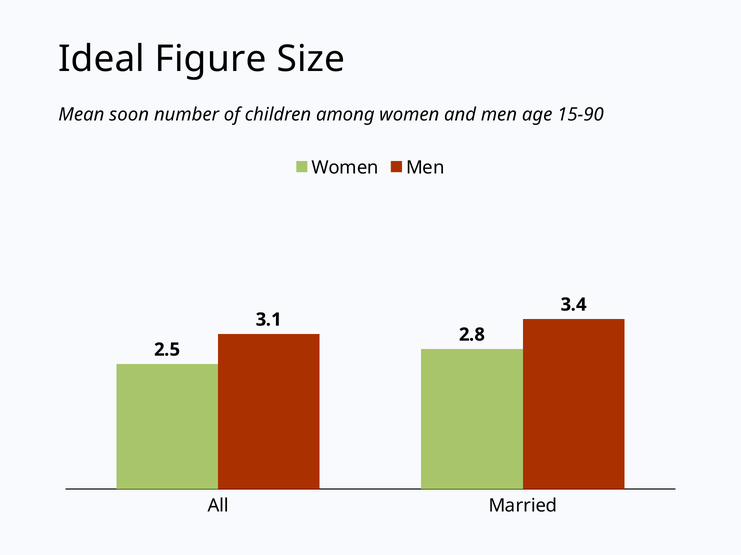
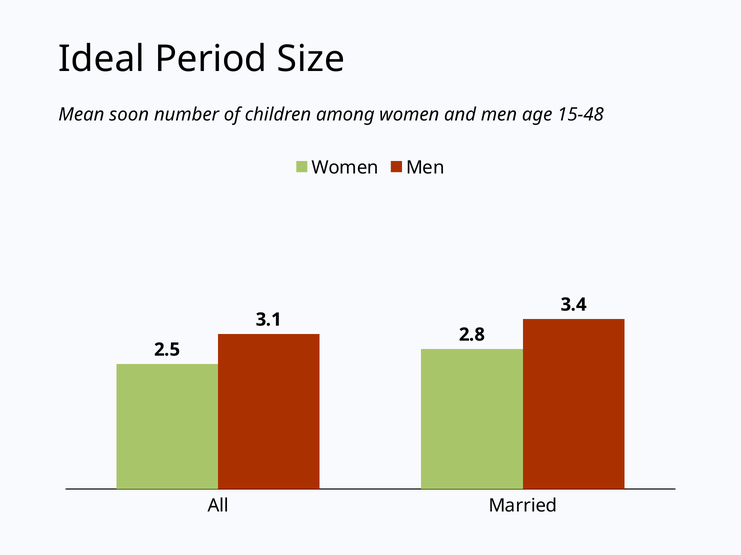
Figure: Figure -> Period
15-90: 15-90 -> 15-48
